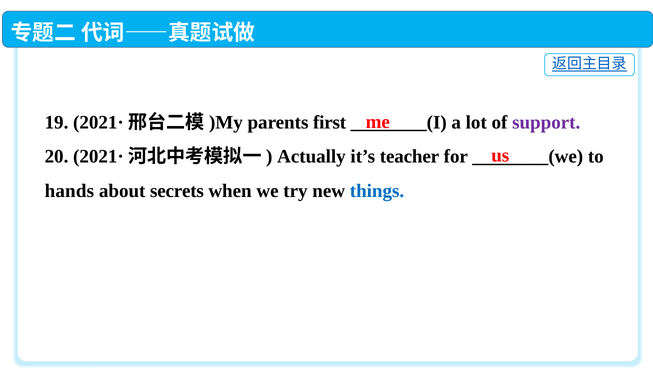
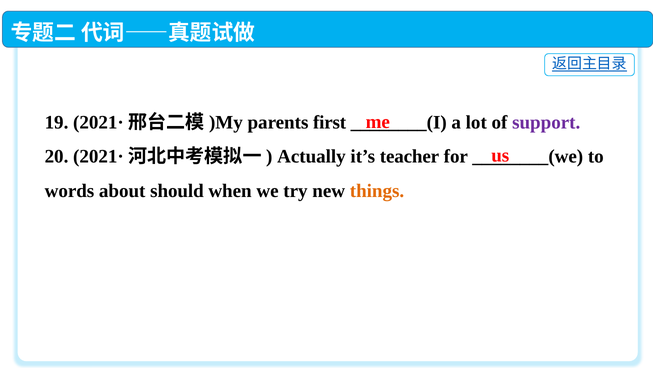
hands: hands -> words
secrets: secrets -> should
things colour: blue -> orange
